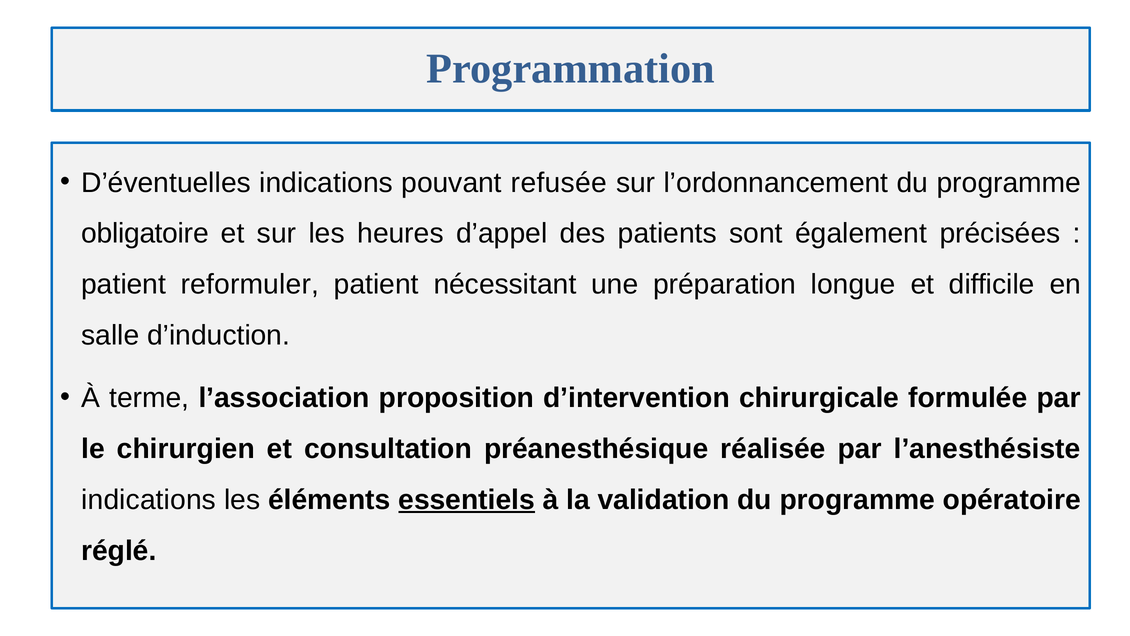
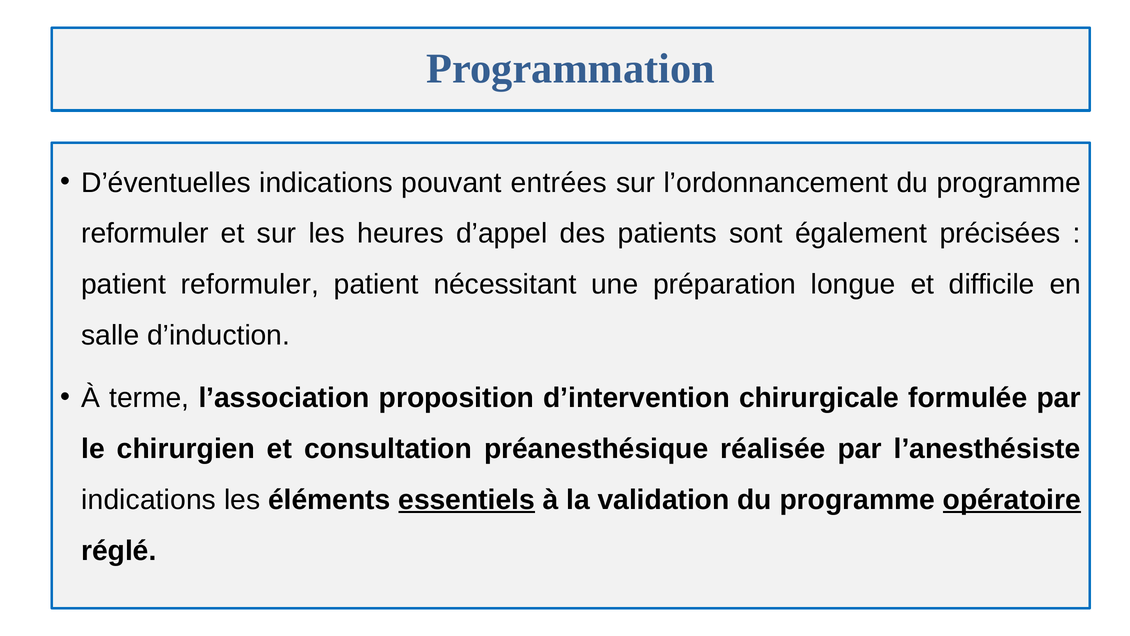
refusée: refusée -> entrées
obligatoire at (145, 233): obligatoire -> reformuler
opératoire underline: none -> present
